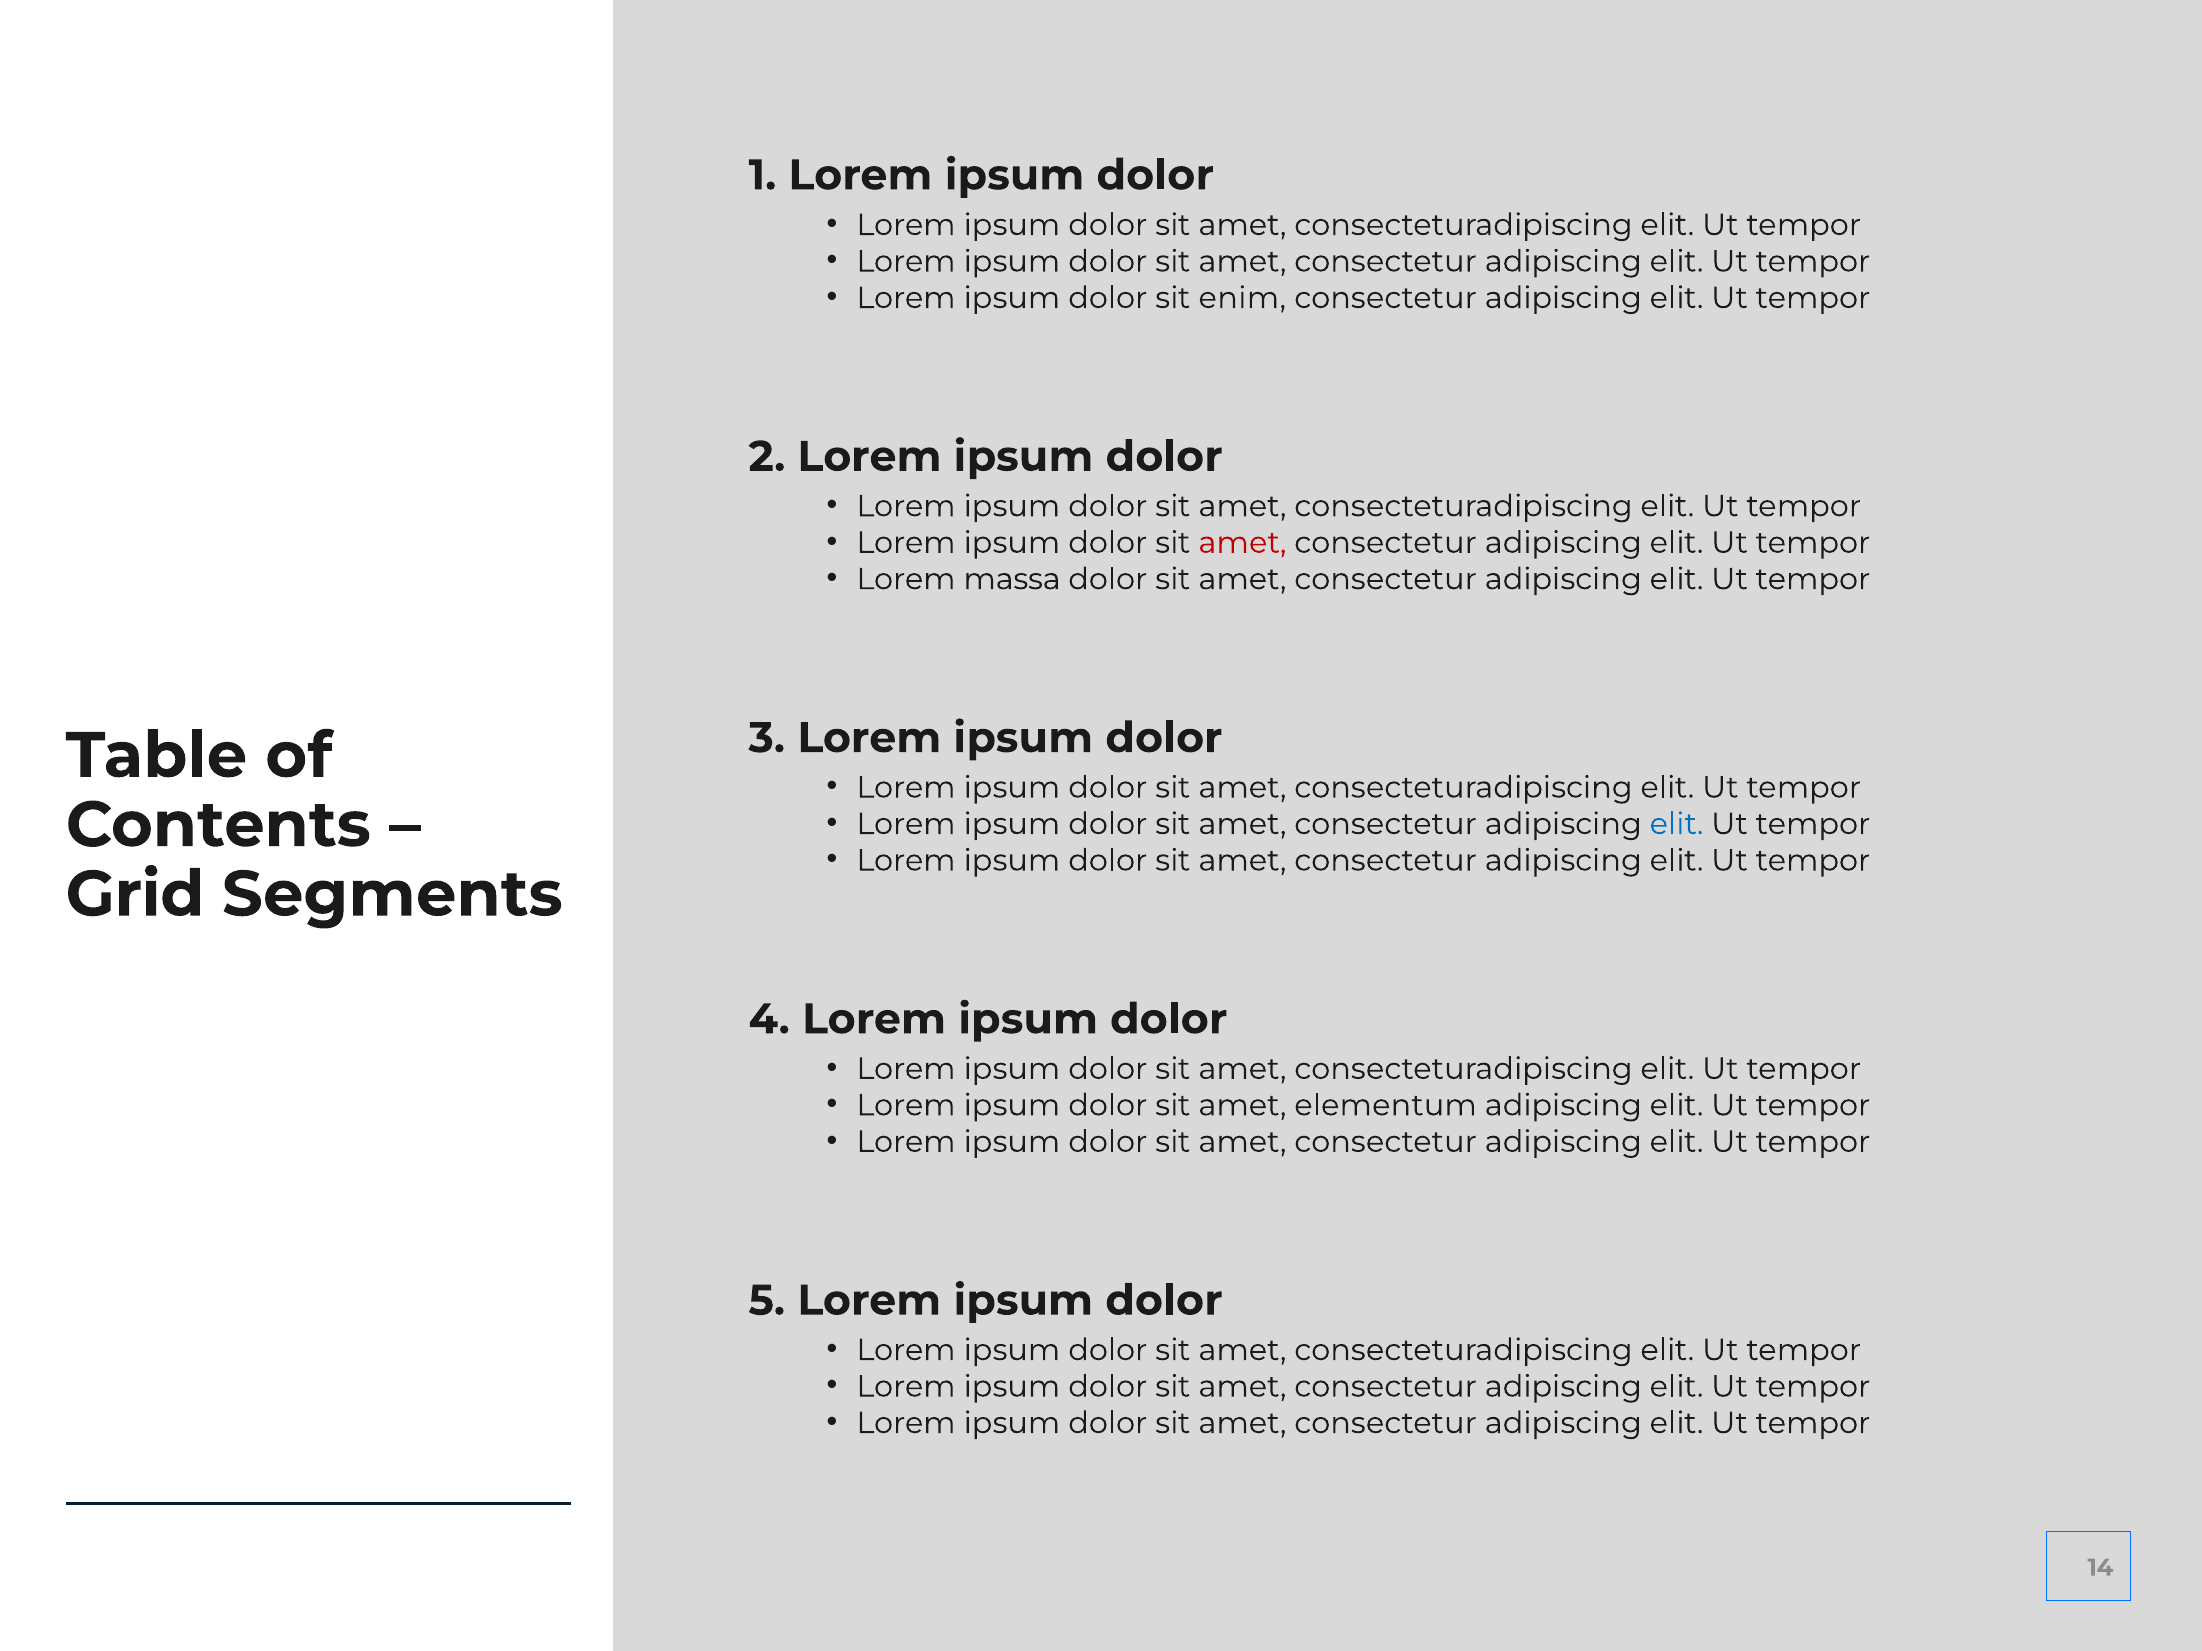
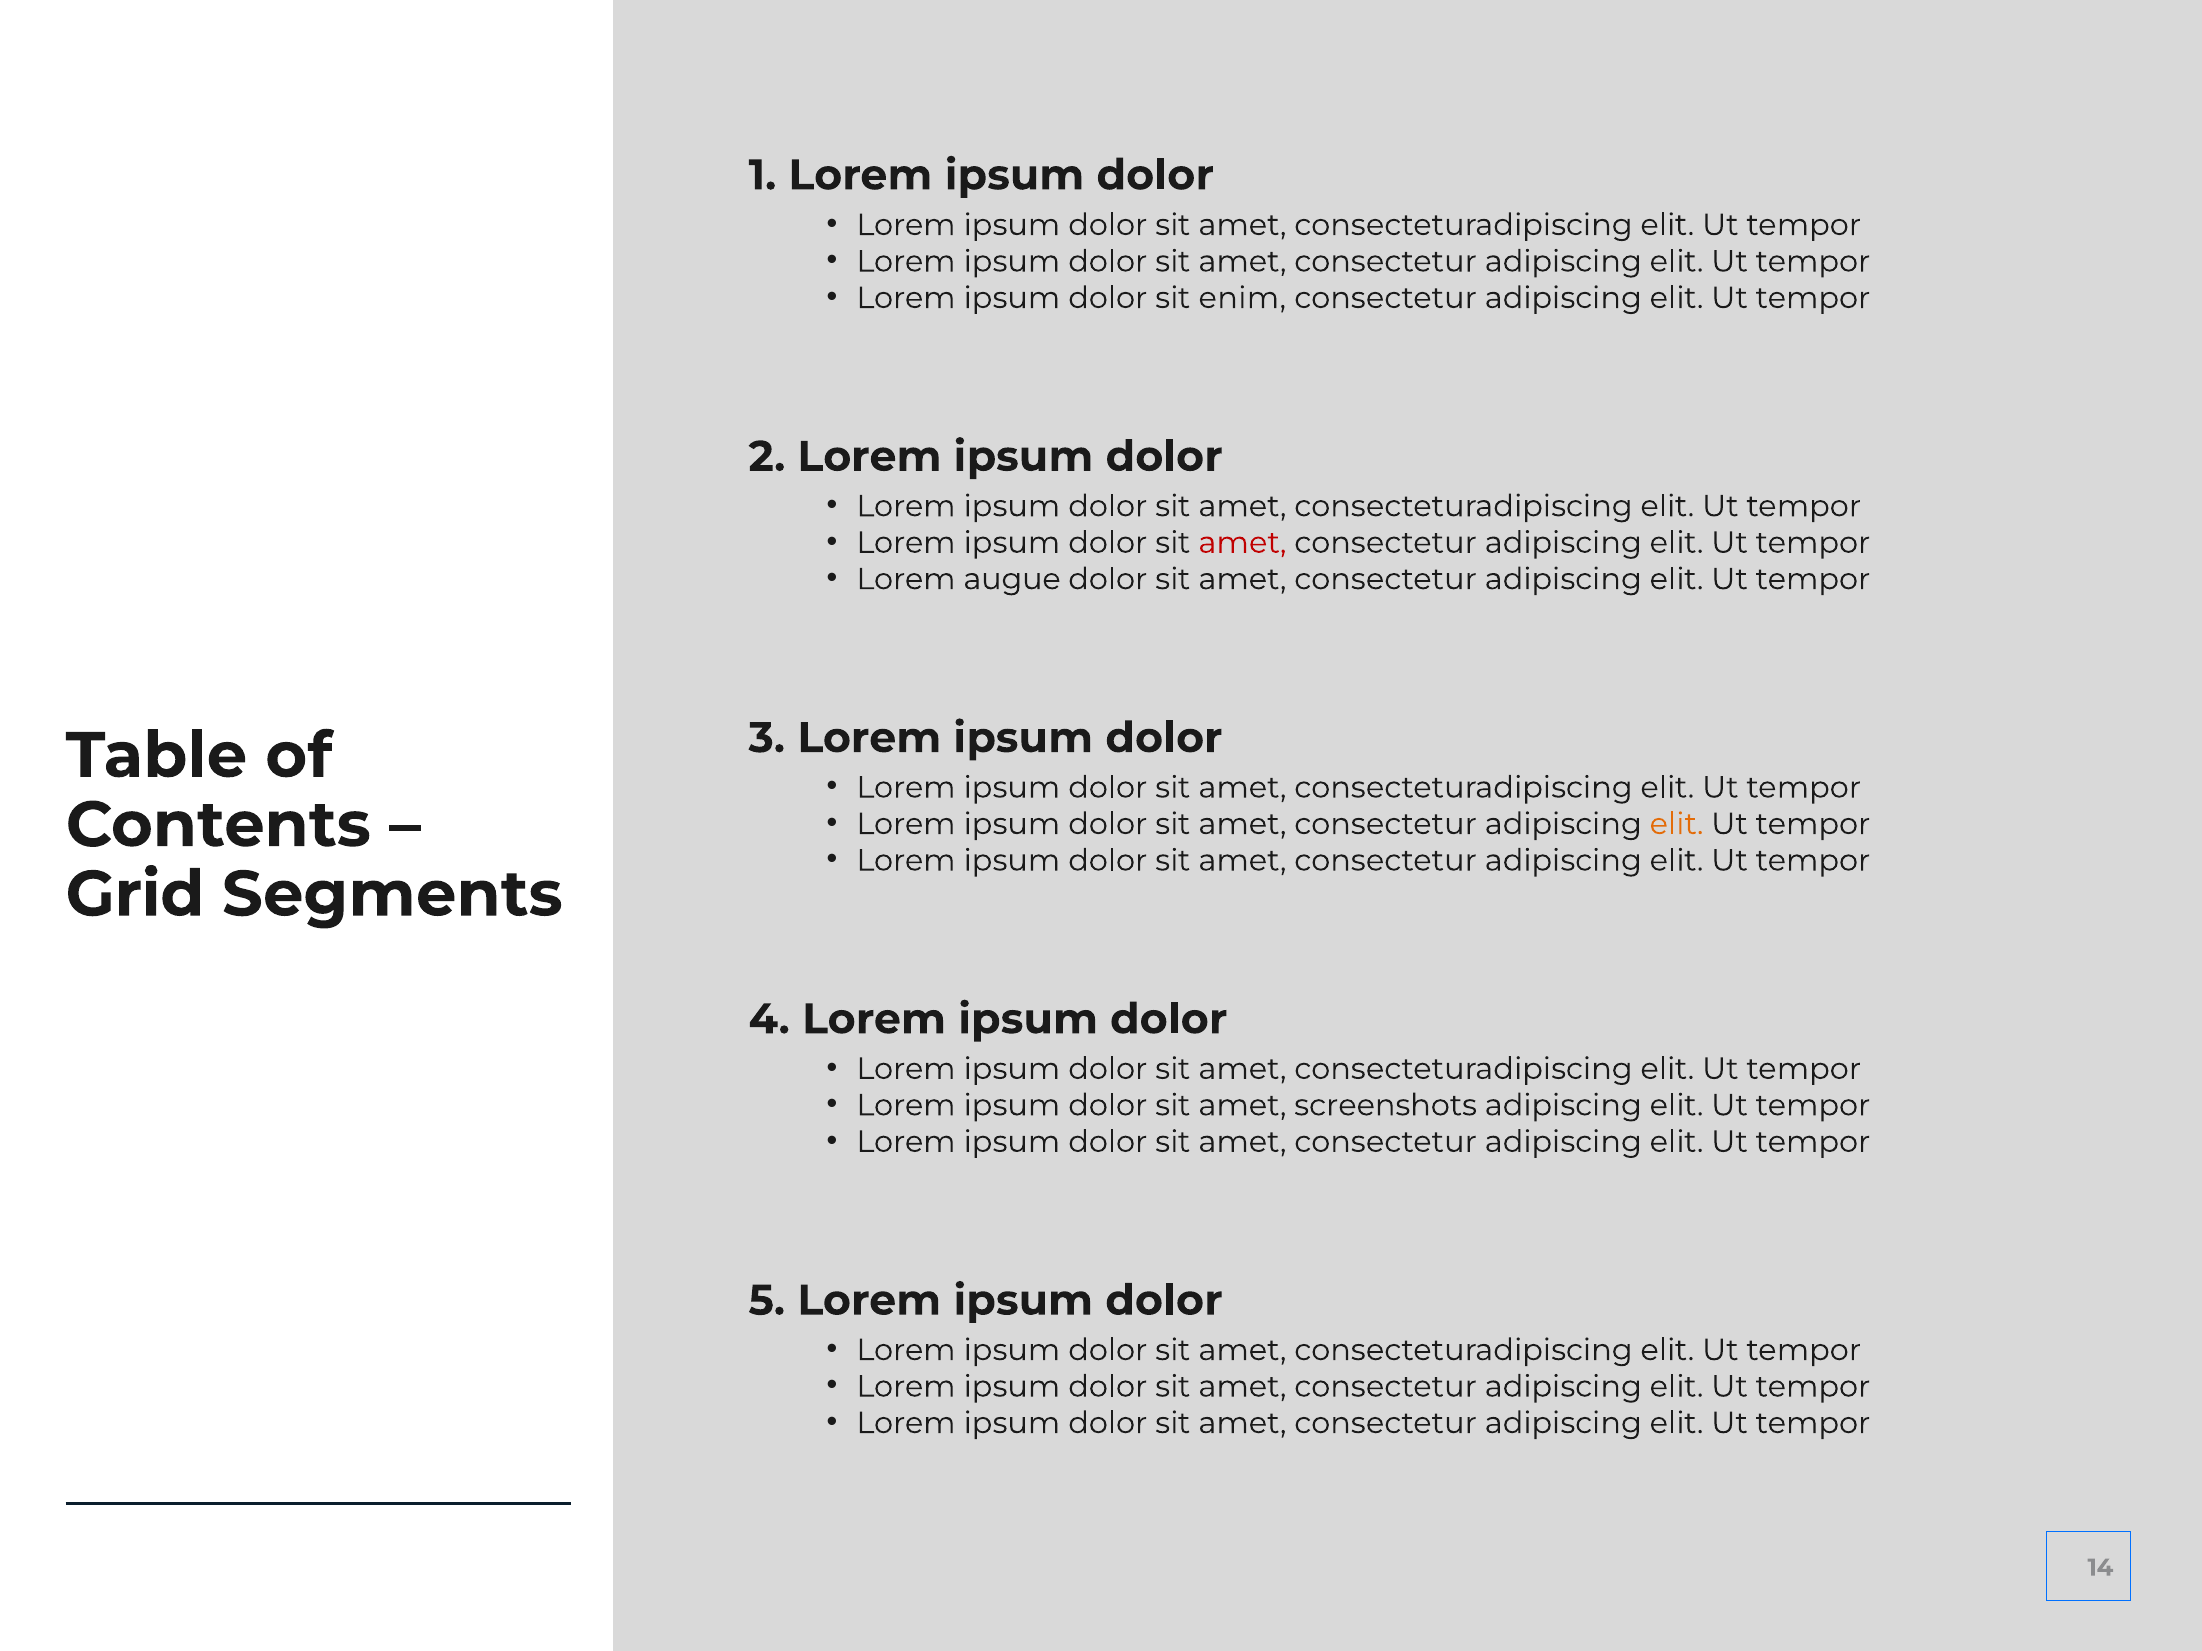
massa: massa -> augue
elit at (1676, 824) colour: blue -> orange
elementum: elementum -> screenshots
